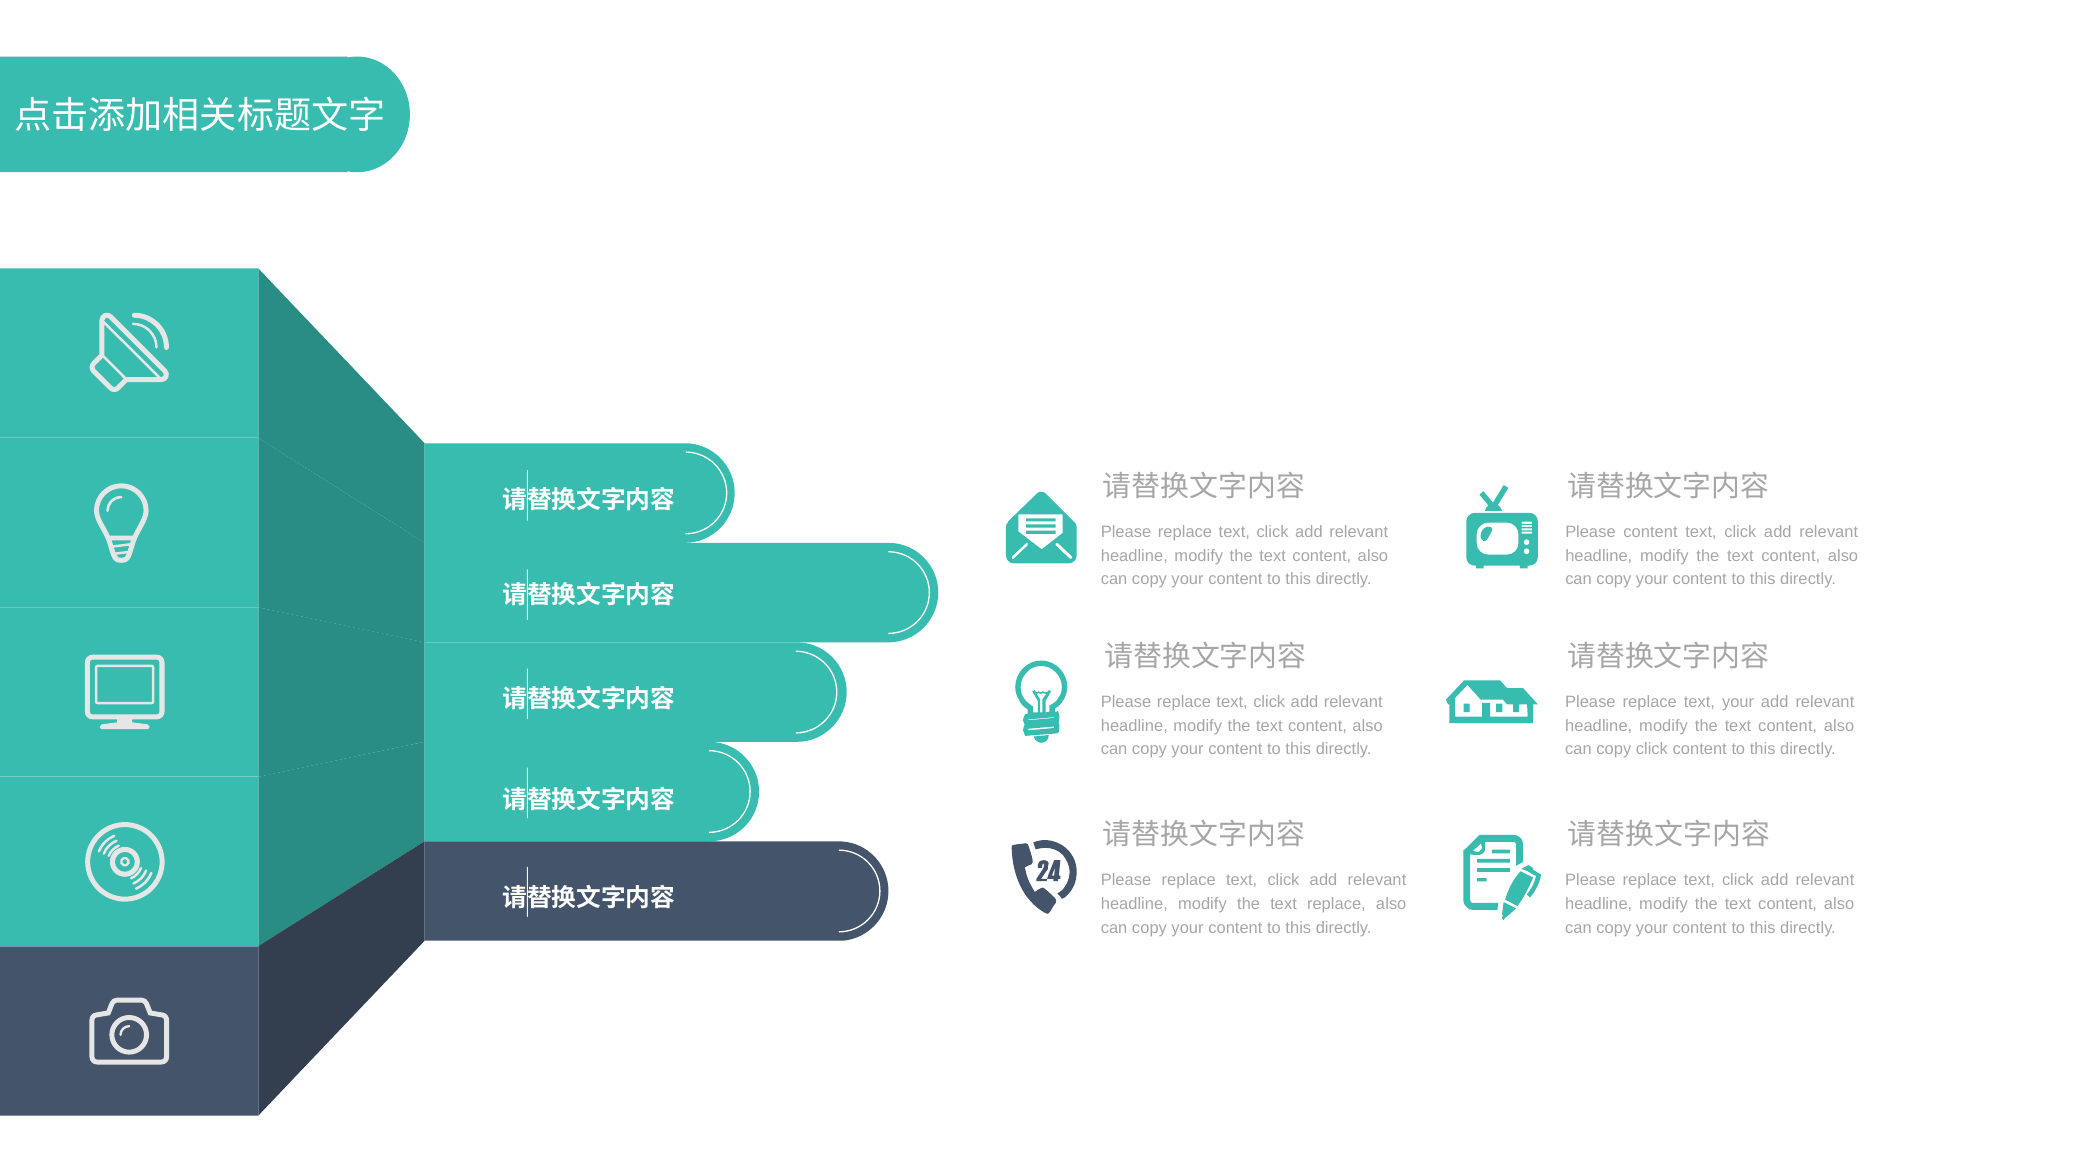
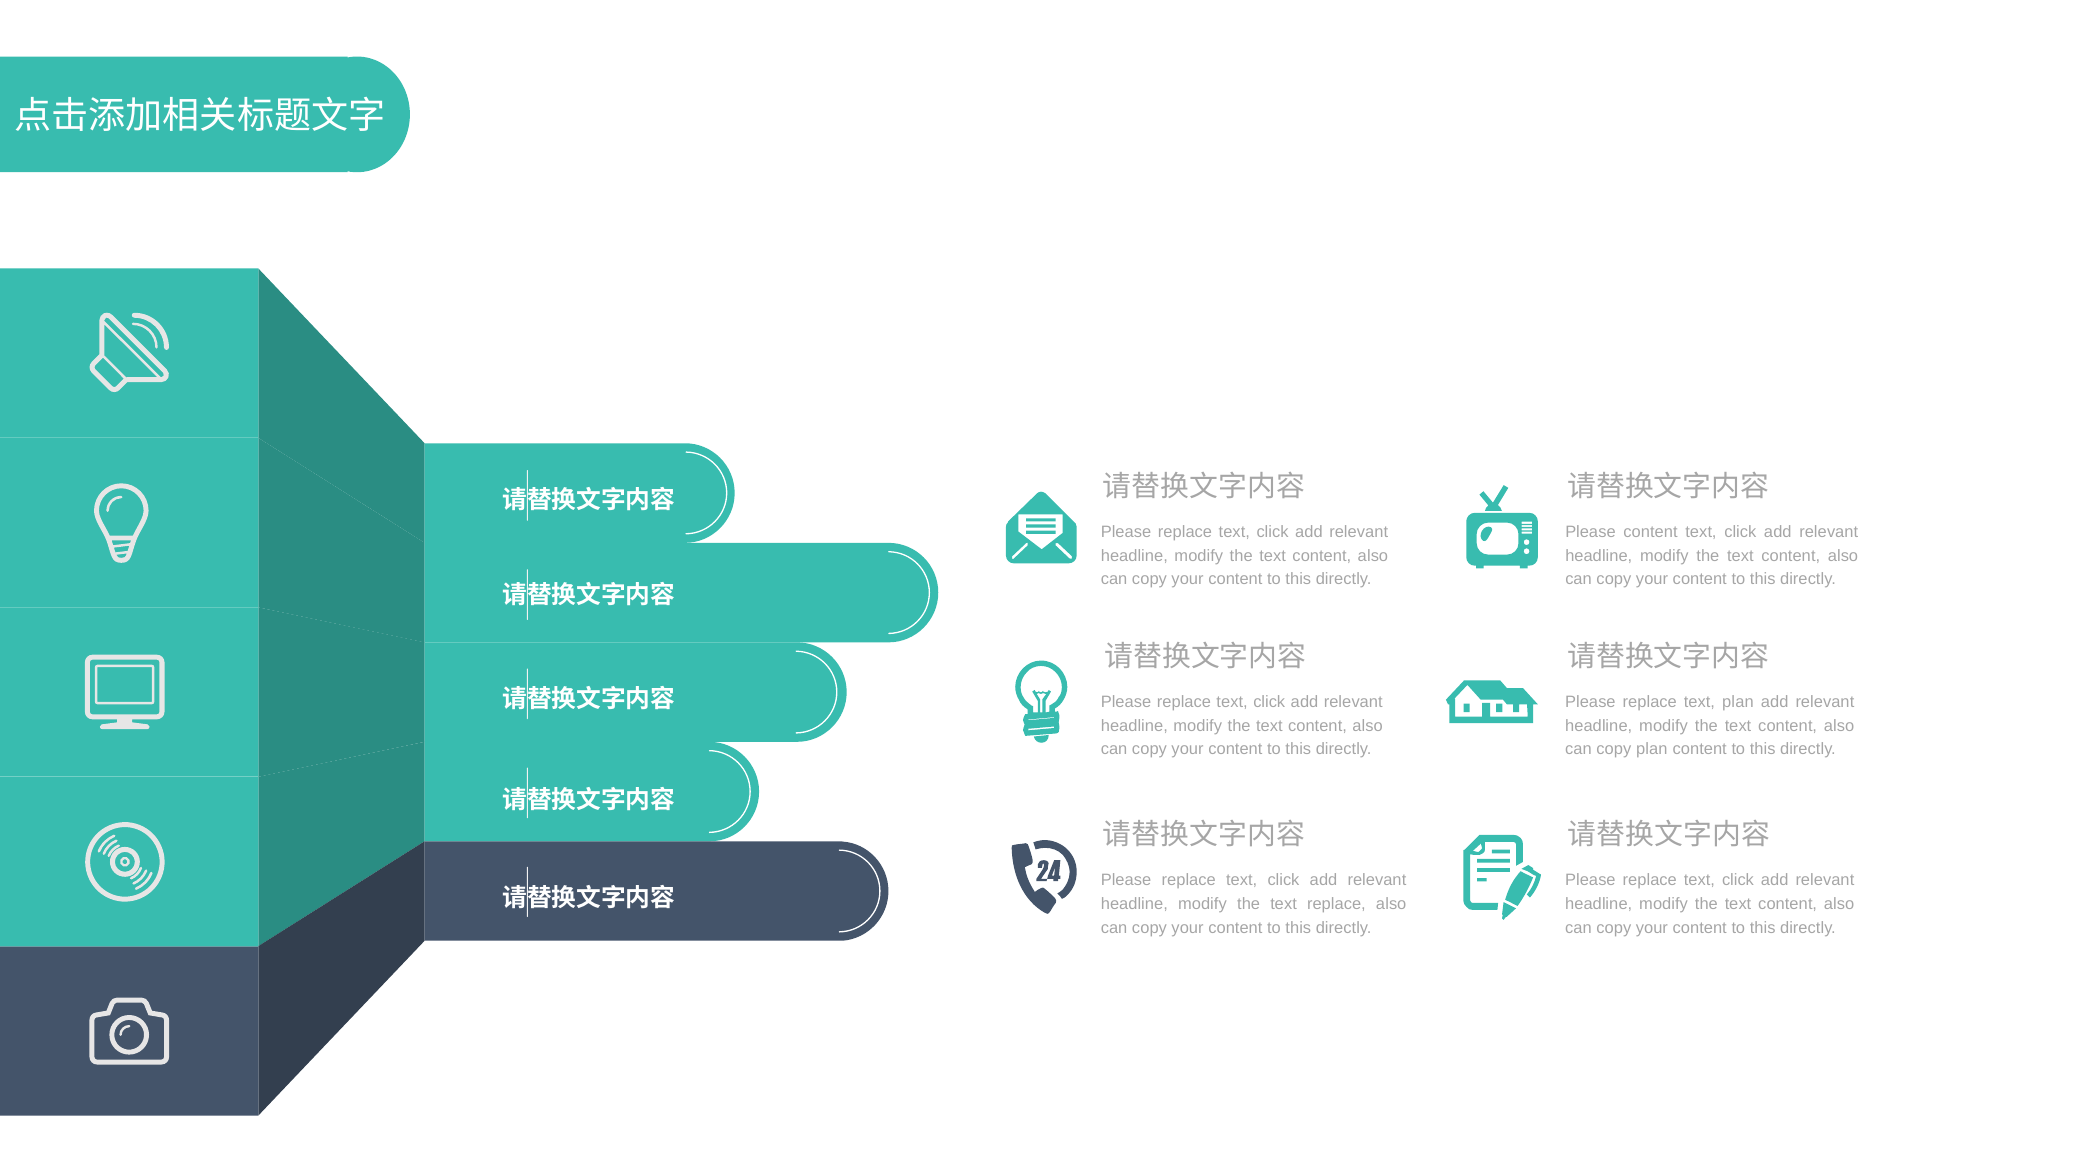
text your: your -> plan
copy click: click -> plan
